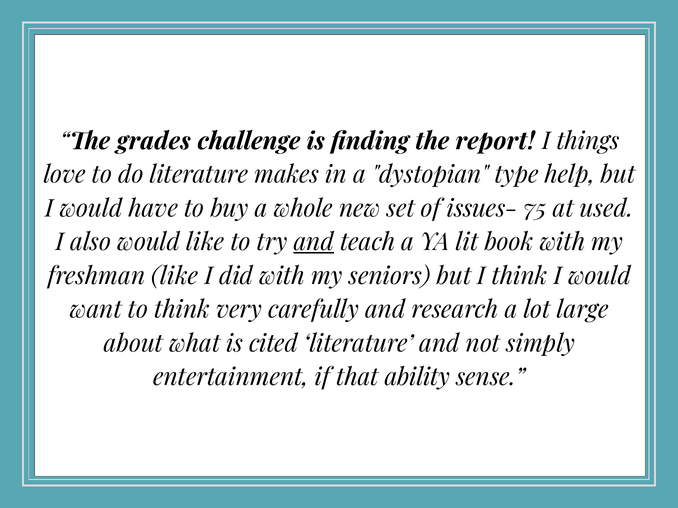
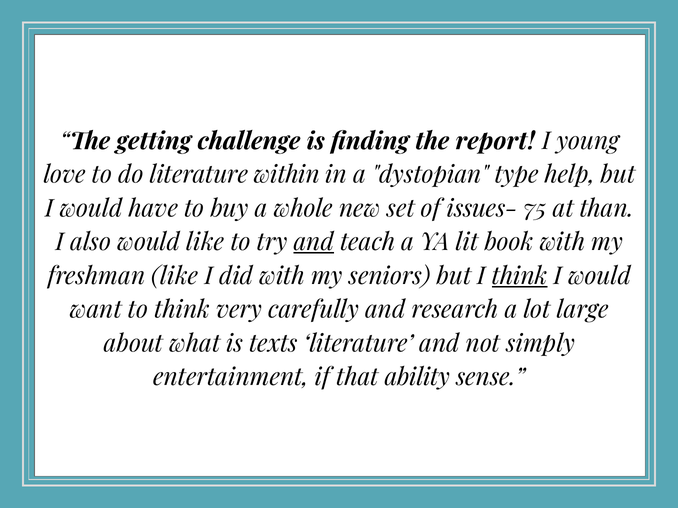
grades: grades -> getting
things: things -> young
makes: makes -> within
used: used -> than
think at (520, 276) underline: none -> present
cited: cited -> texts
